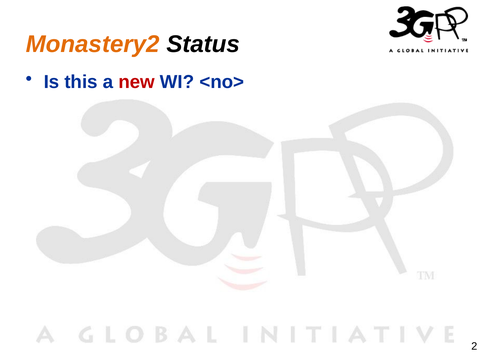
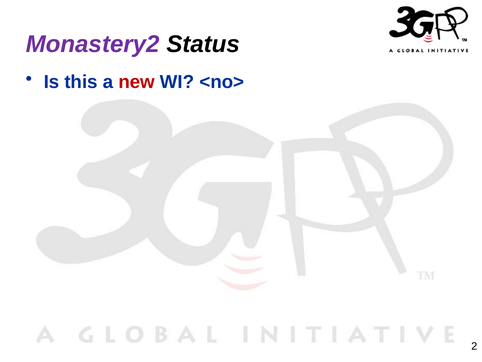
Monastery2 colour: orange -> purple
